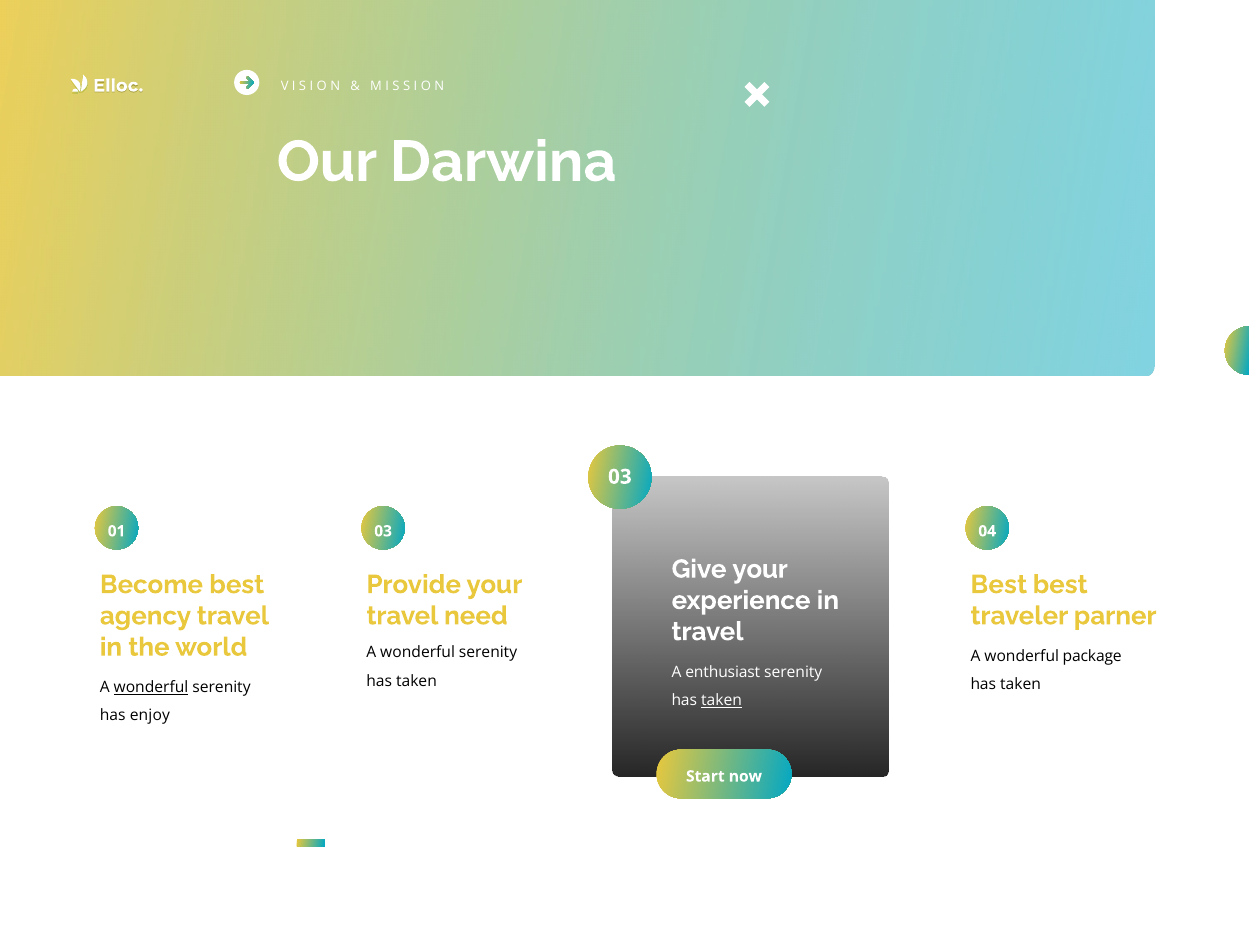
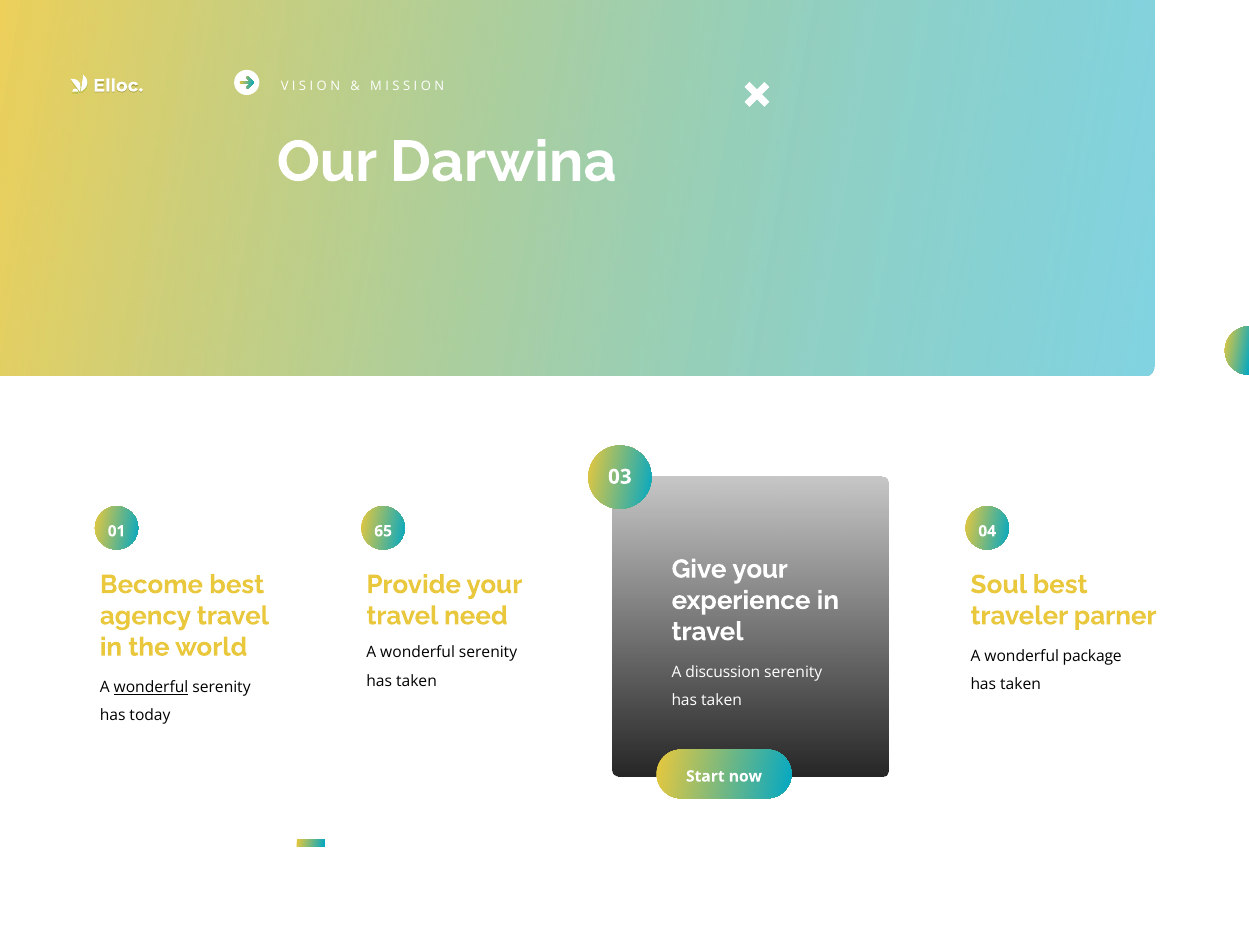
01 03: 03 -> 65
Best at (999, 584): Best -> Soul
enthusiast: enthusiast -> discussion
taken at (722, 700) underline: present -> none
enjoy: enjoy -> today
